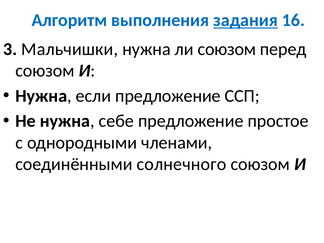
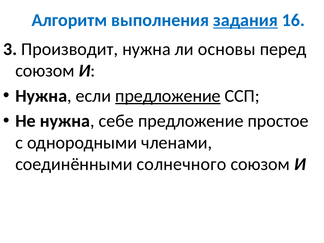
Мальчишки: Мальчишки -> Производит
ли союзом: союзом -> основы
предложение at (168, 96) underline: none -> present
